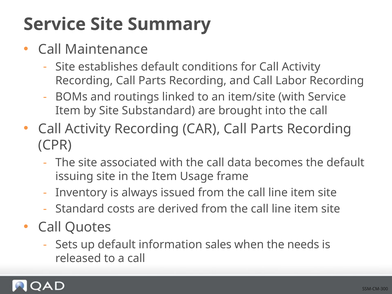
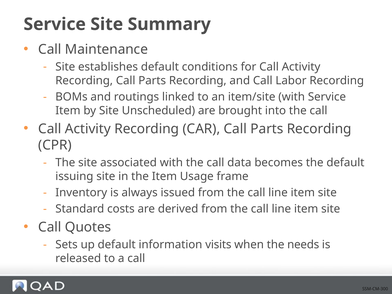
Substandard: Substandard -> Unscheduled
sales: sales -> visits
